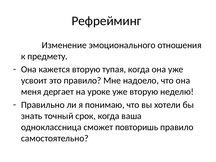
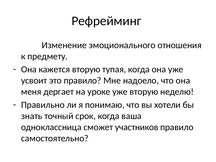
повторишь: повторишь -> участников
